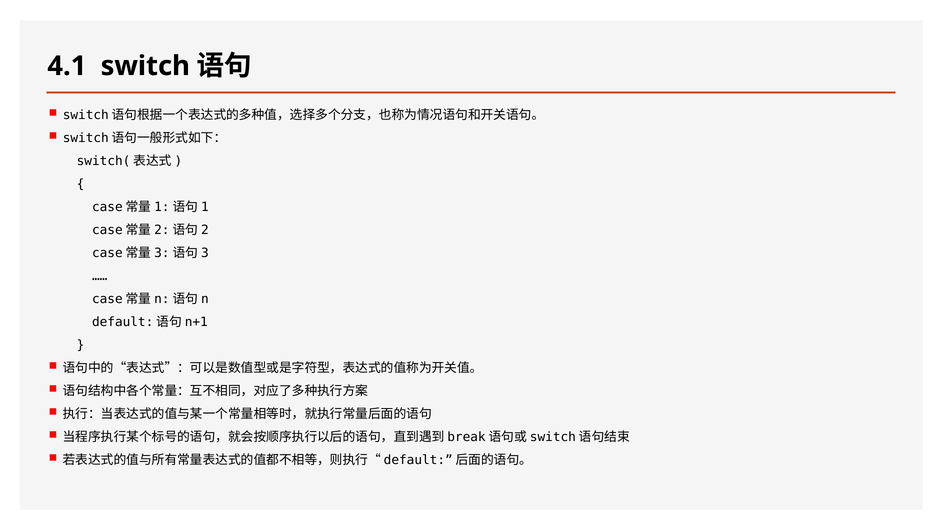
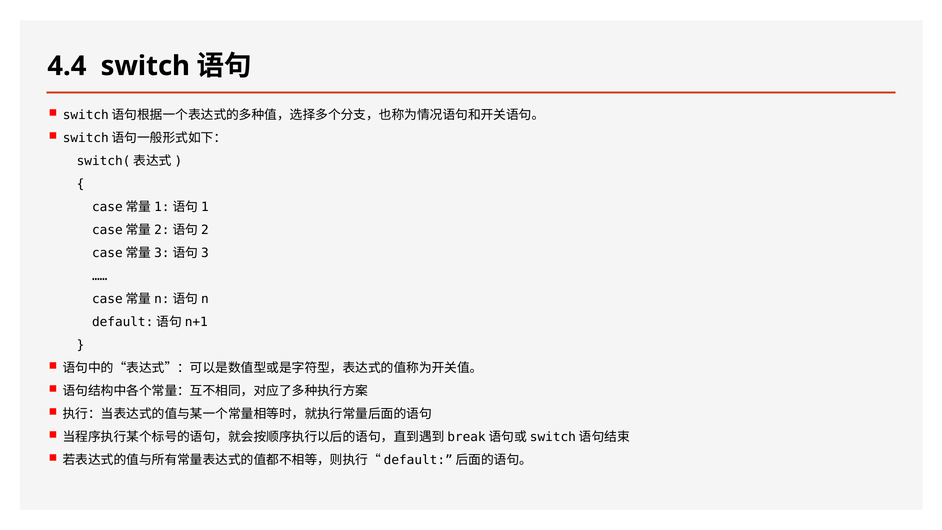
4.1: 4.1 -> 4.4
